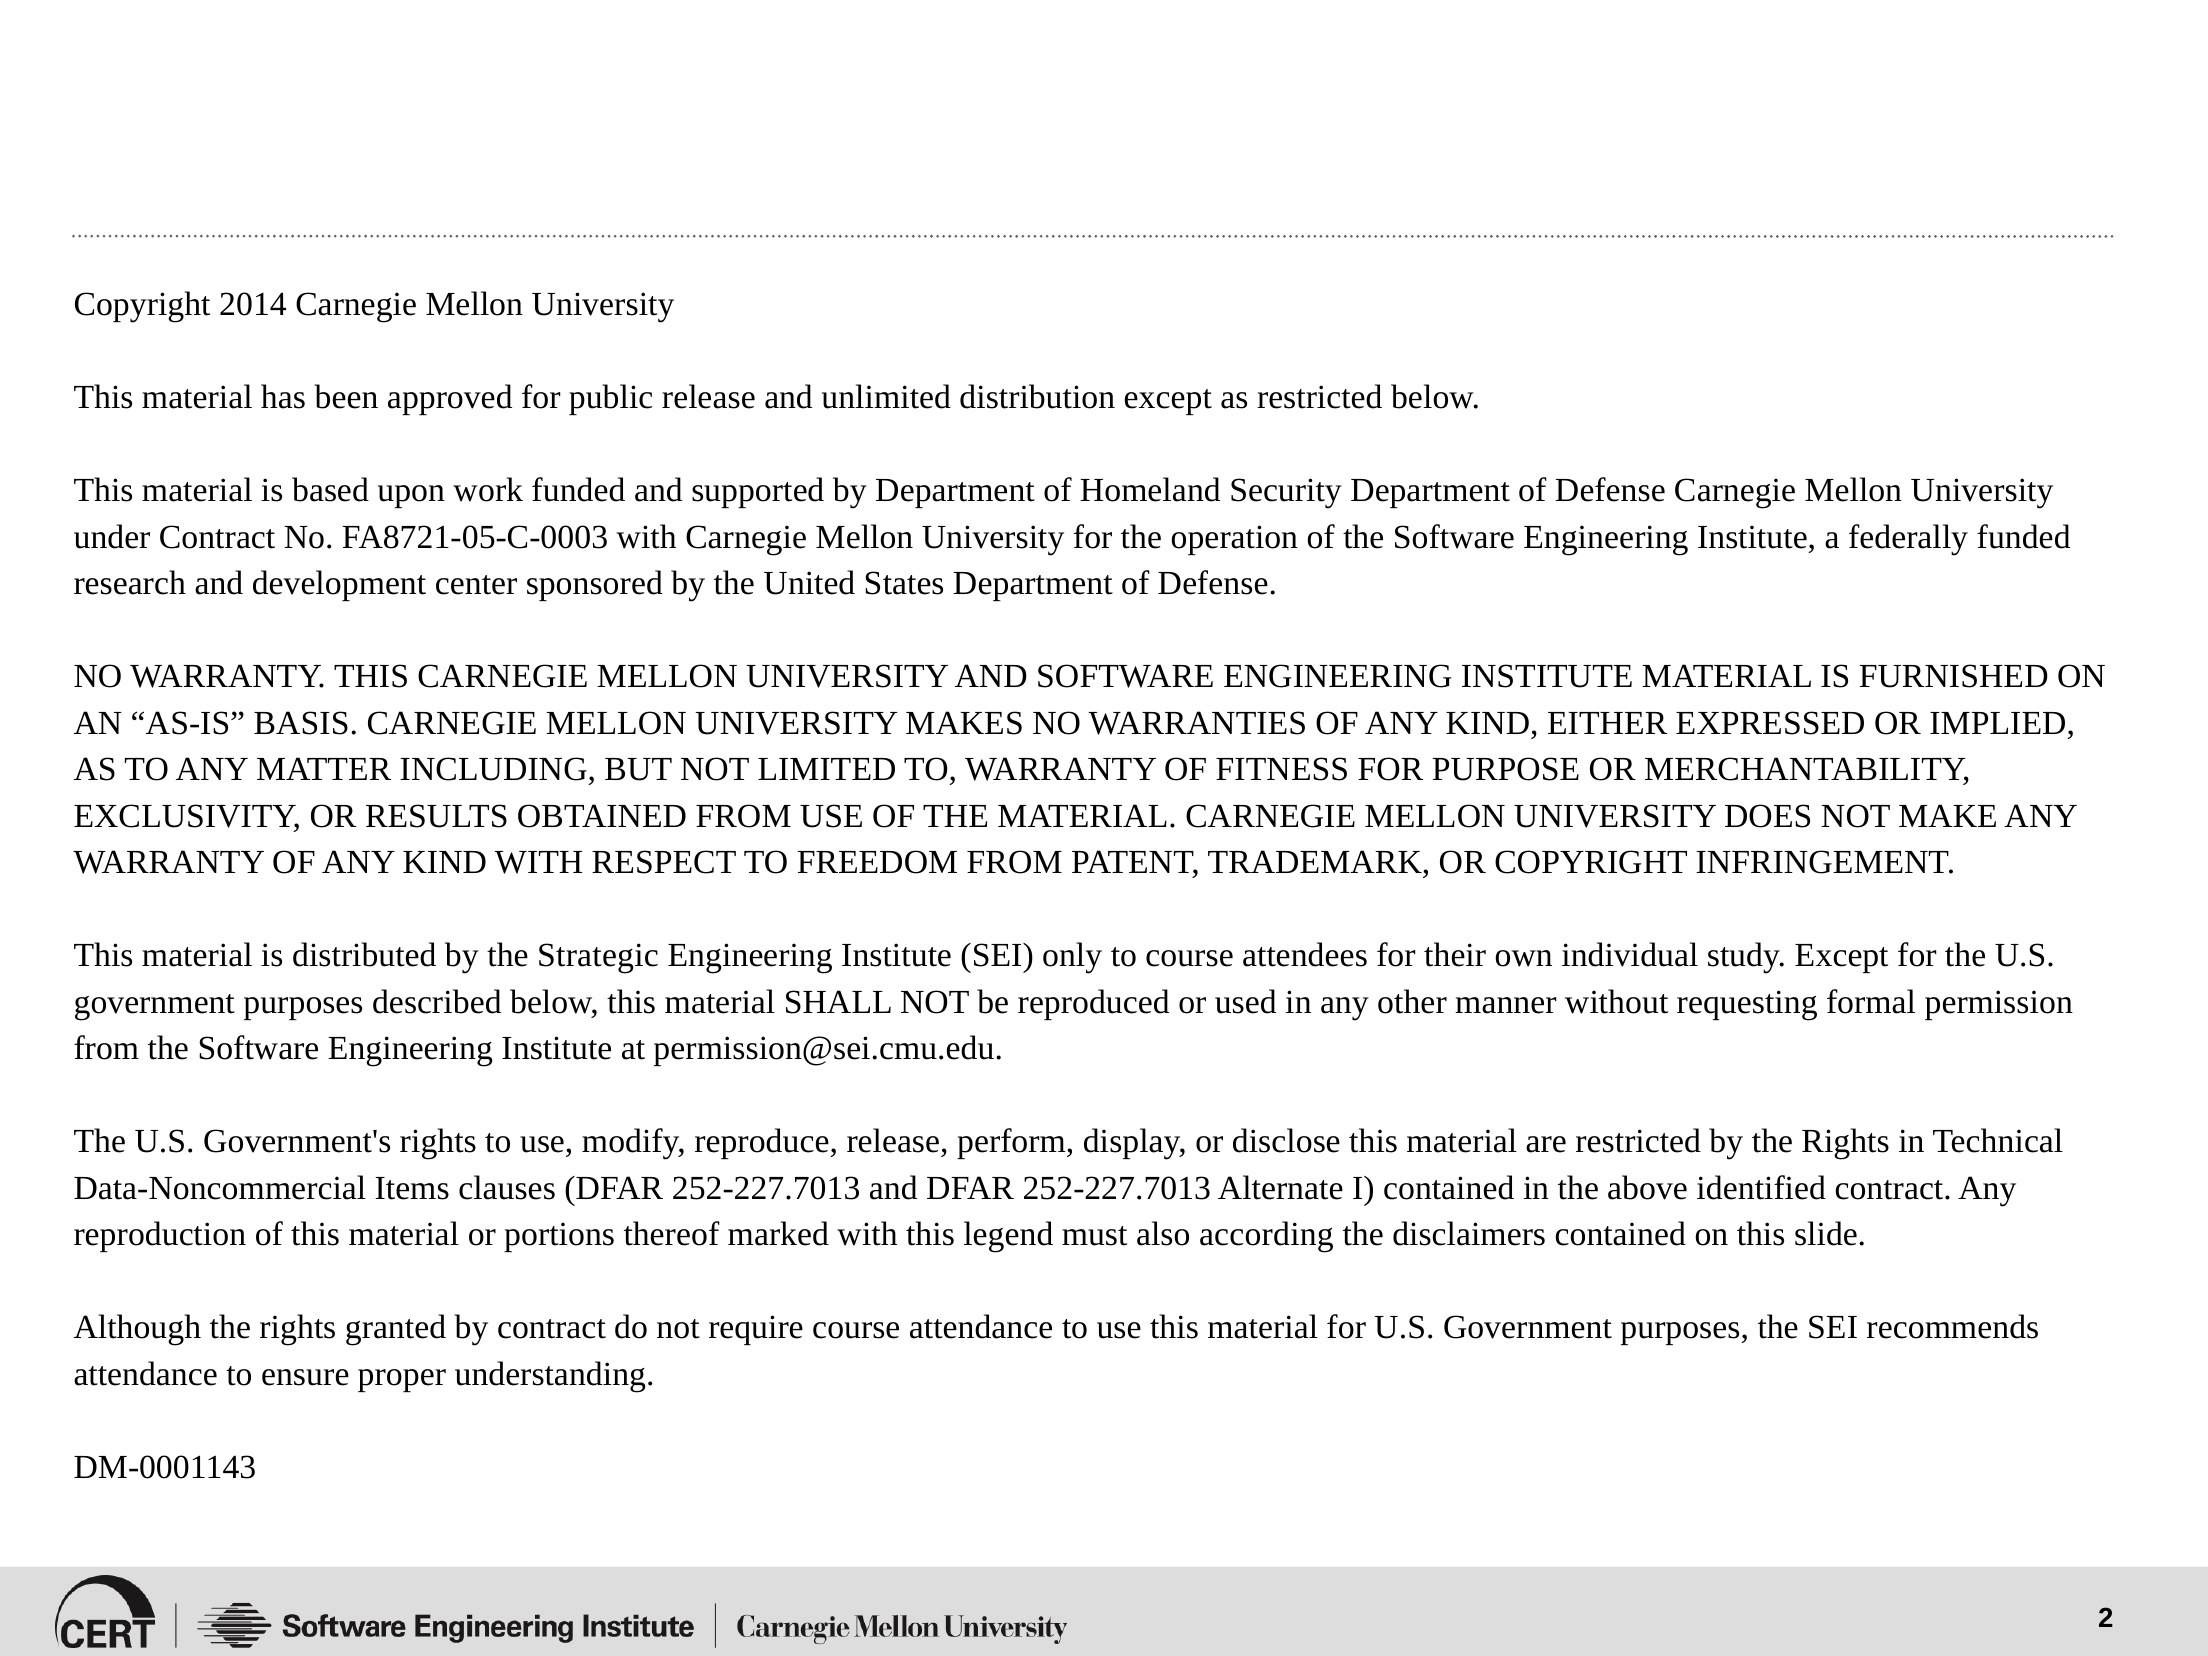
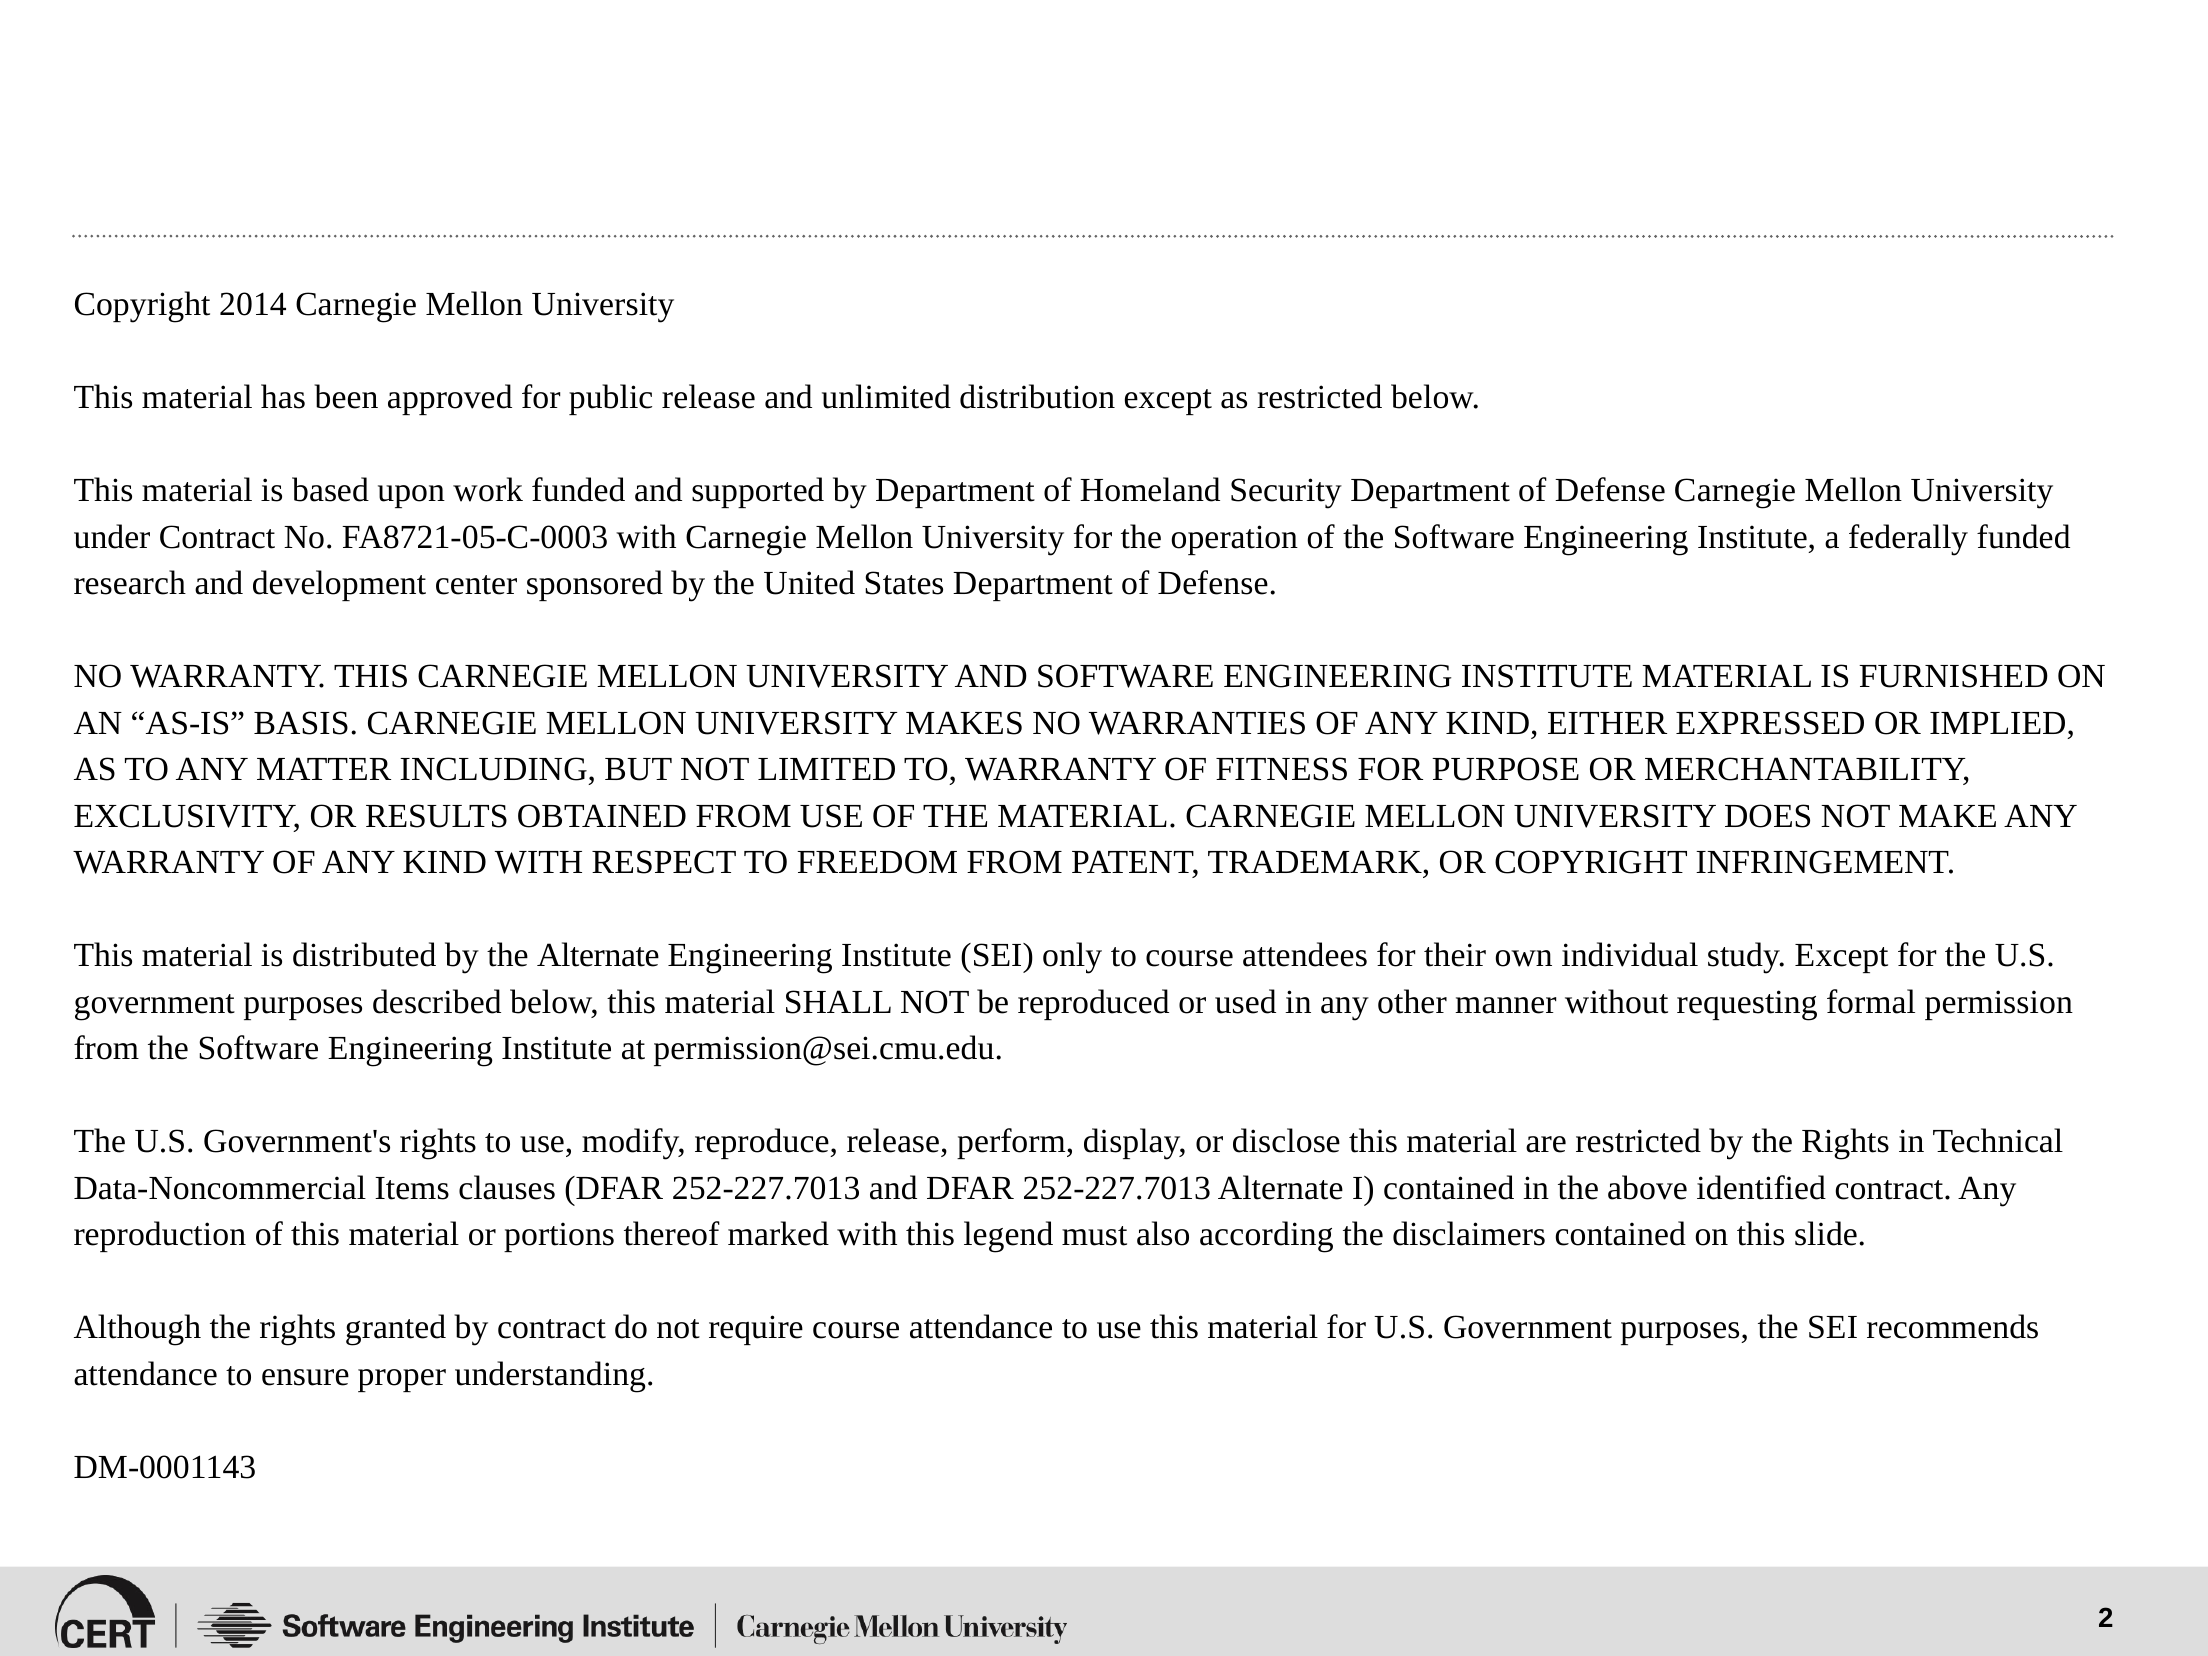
the Strategic: Strategic -> Alternate
